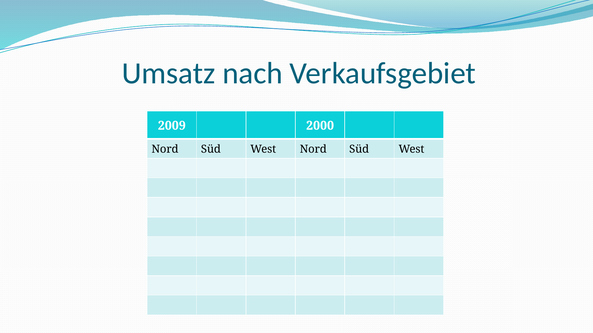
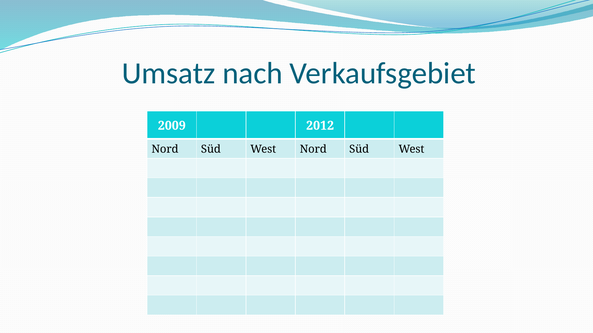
2000: 2000 -> 2012
